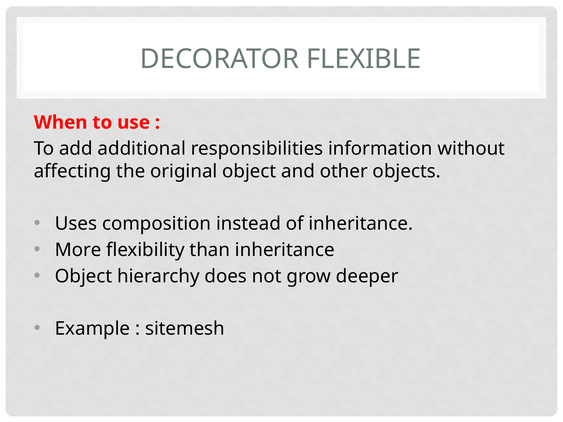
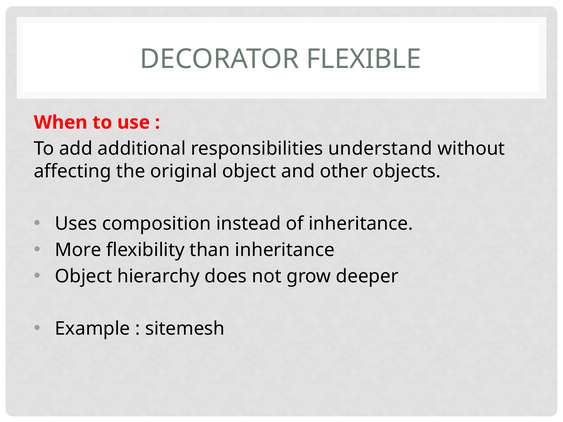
information: information -> understand
